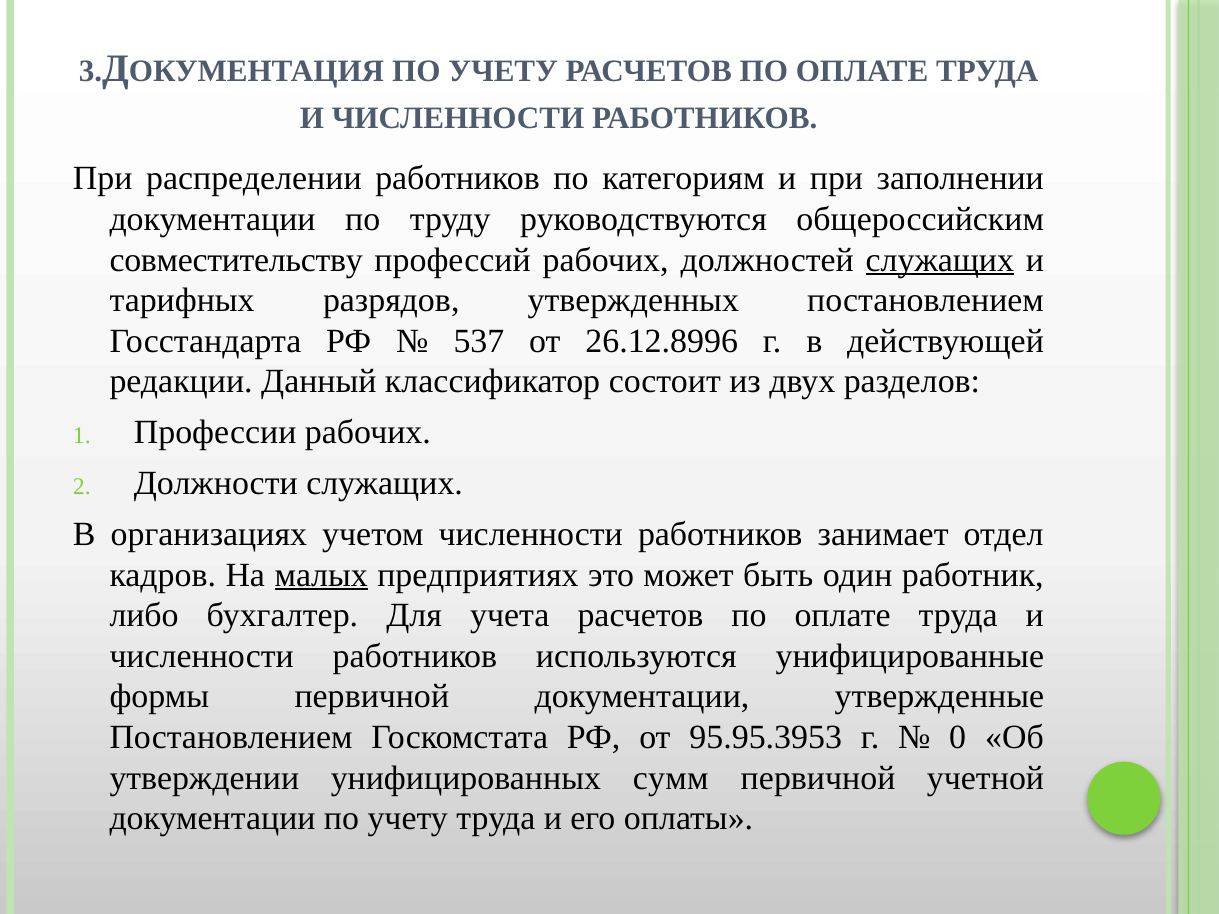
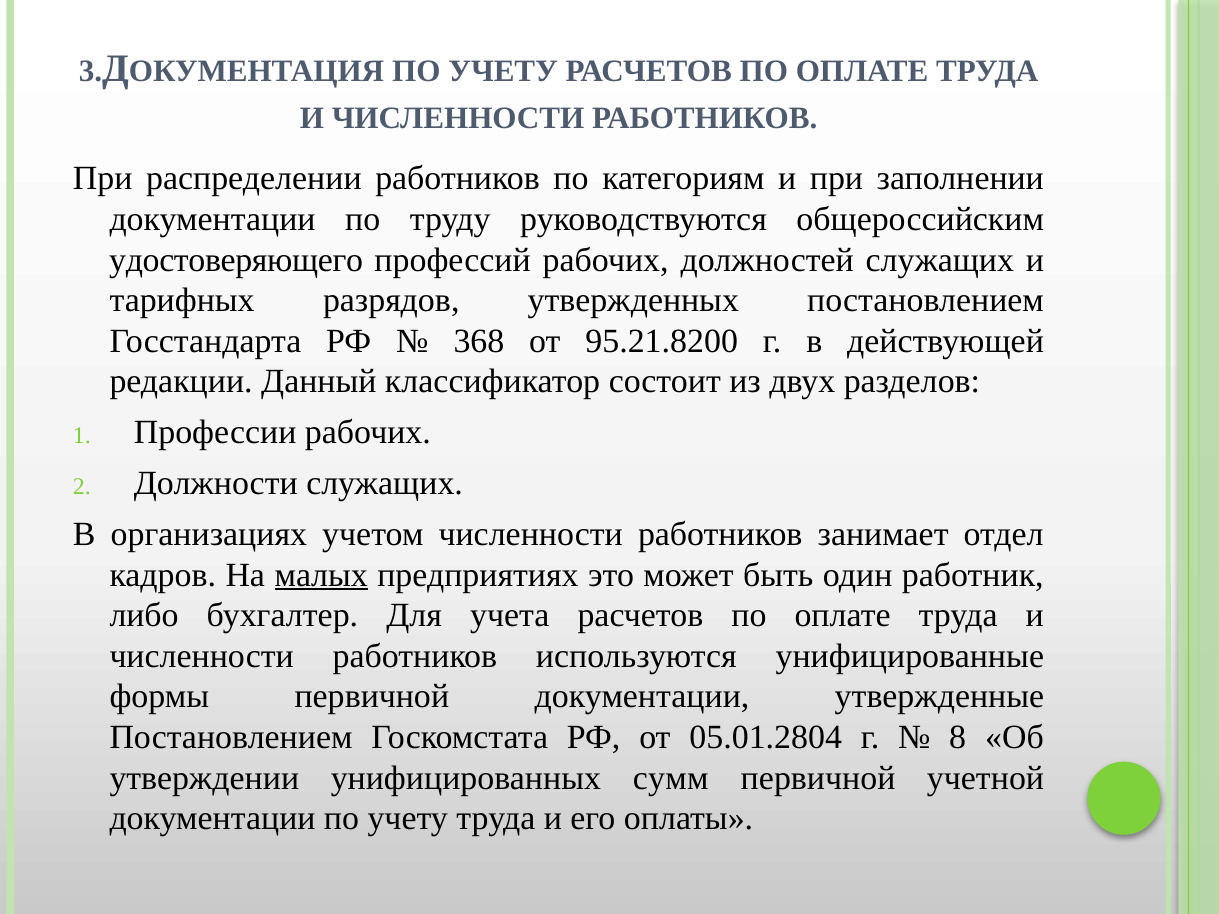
совместительству: совместительству -> удостоверяющего
служащих at (940, 260) underline: present -> none
537: 537 -> 368
26.12.8996: 26.12.8996 -> 95.21.8200
95.95.3953: 95.95.3953 -> 05.01.2804
0: 0 -> 8
